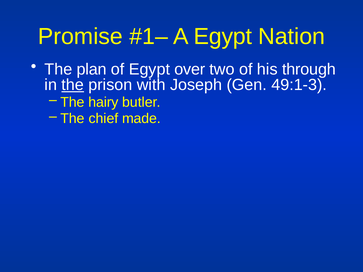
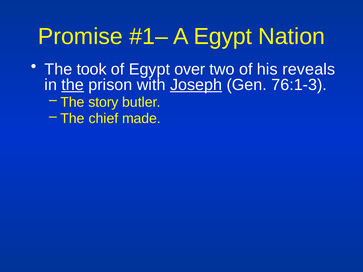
plan: plan -> took
through: through -> reveals
Joseph underline: none -> present
49:1-3: 49:1-3 -> 76:1-3
hairy: hairy -> story
